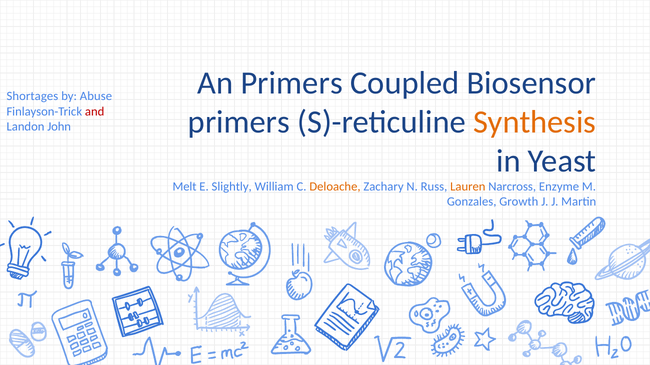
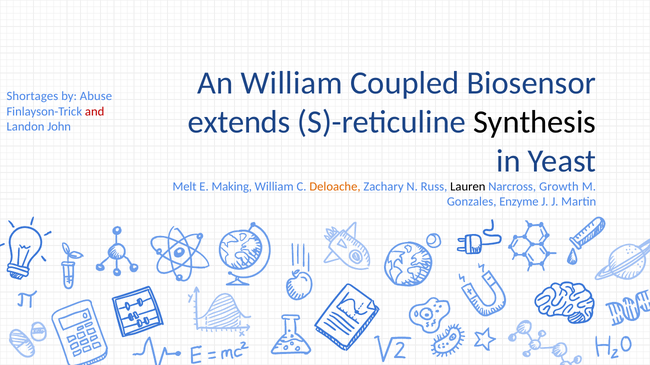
An Primers: Primers -> William
primers at (239, 122): primers -> extends
Synthesis colour: orange -> black
Slightly: Slightly -> Making
Lauren colour: orange -> black
Enzyme: Enzyme -> Growth
Growth: Growth -> Enzyme
